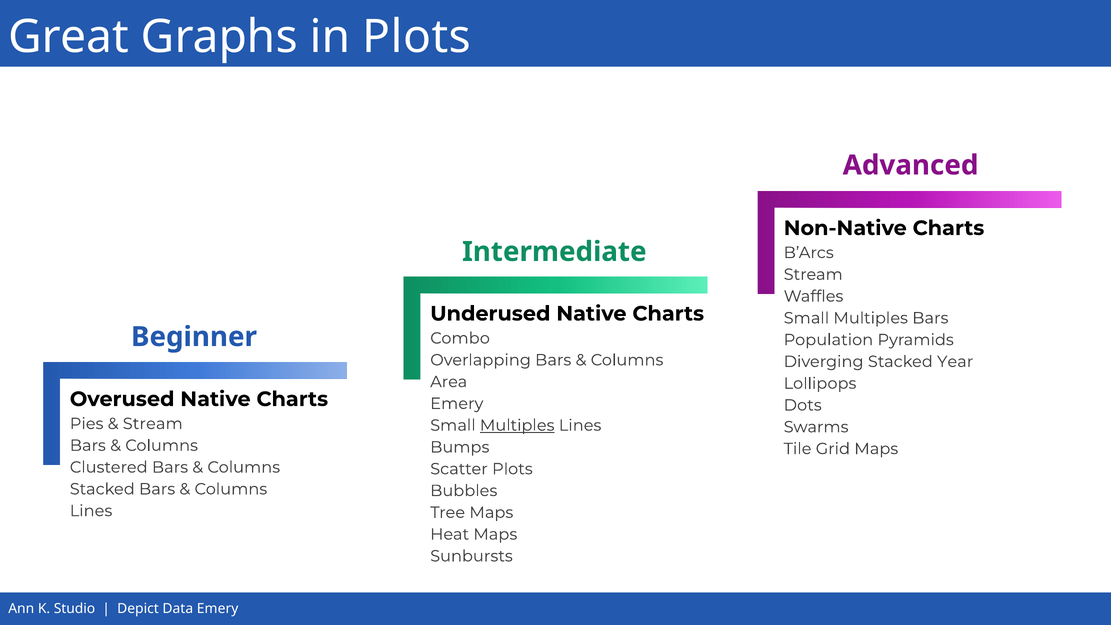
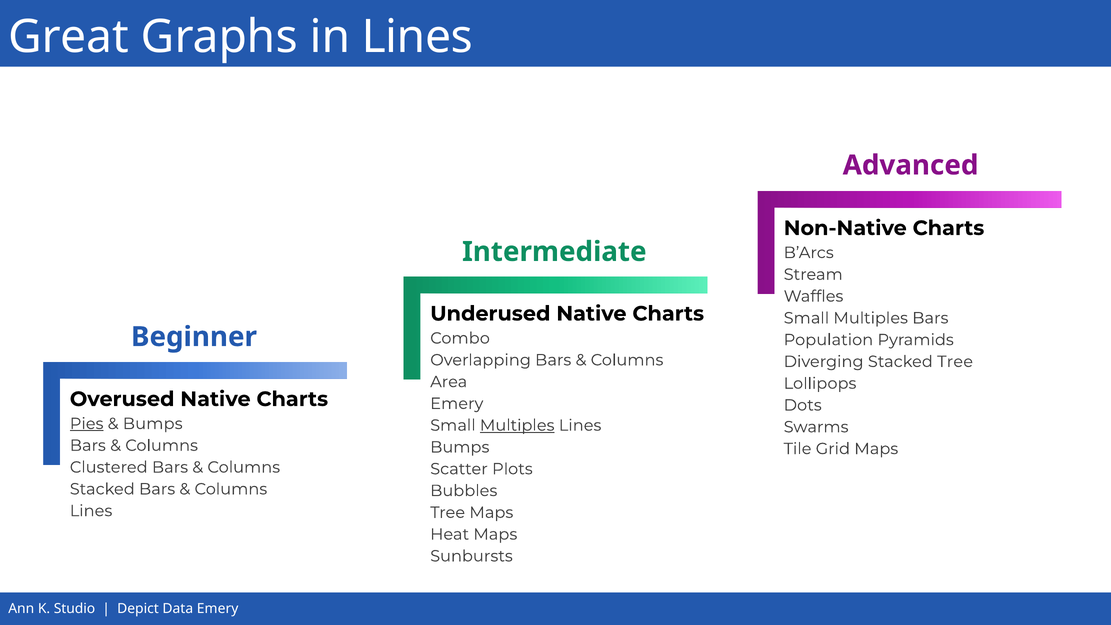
in Plots: Plots -> Lines
Stacked Year: Year -> Tree
Pies underline: none -> present
Stream at (153, 424): Stream -> Bumps
